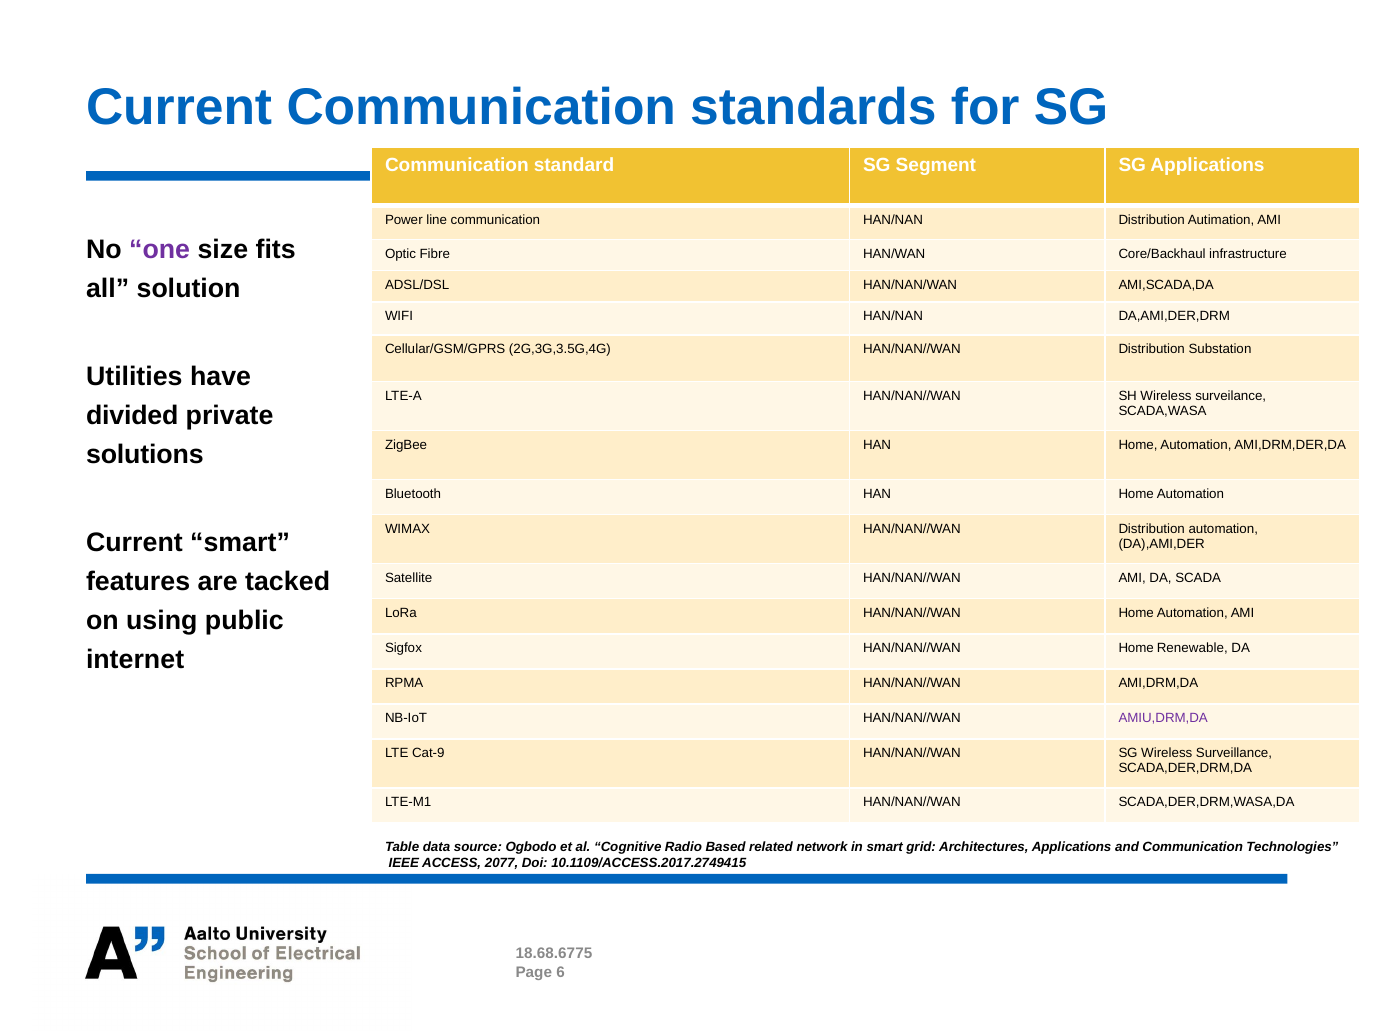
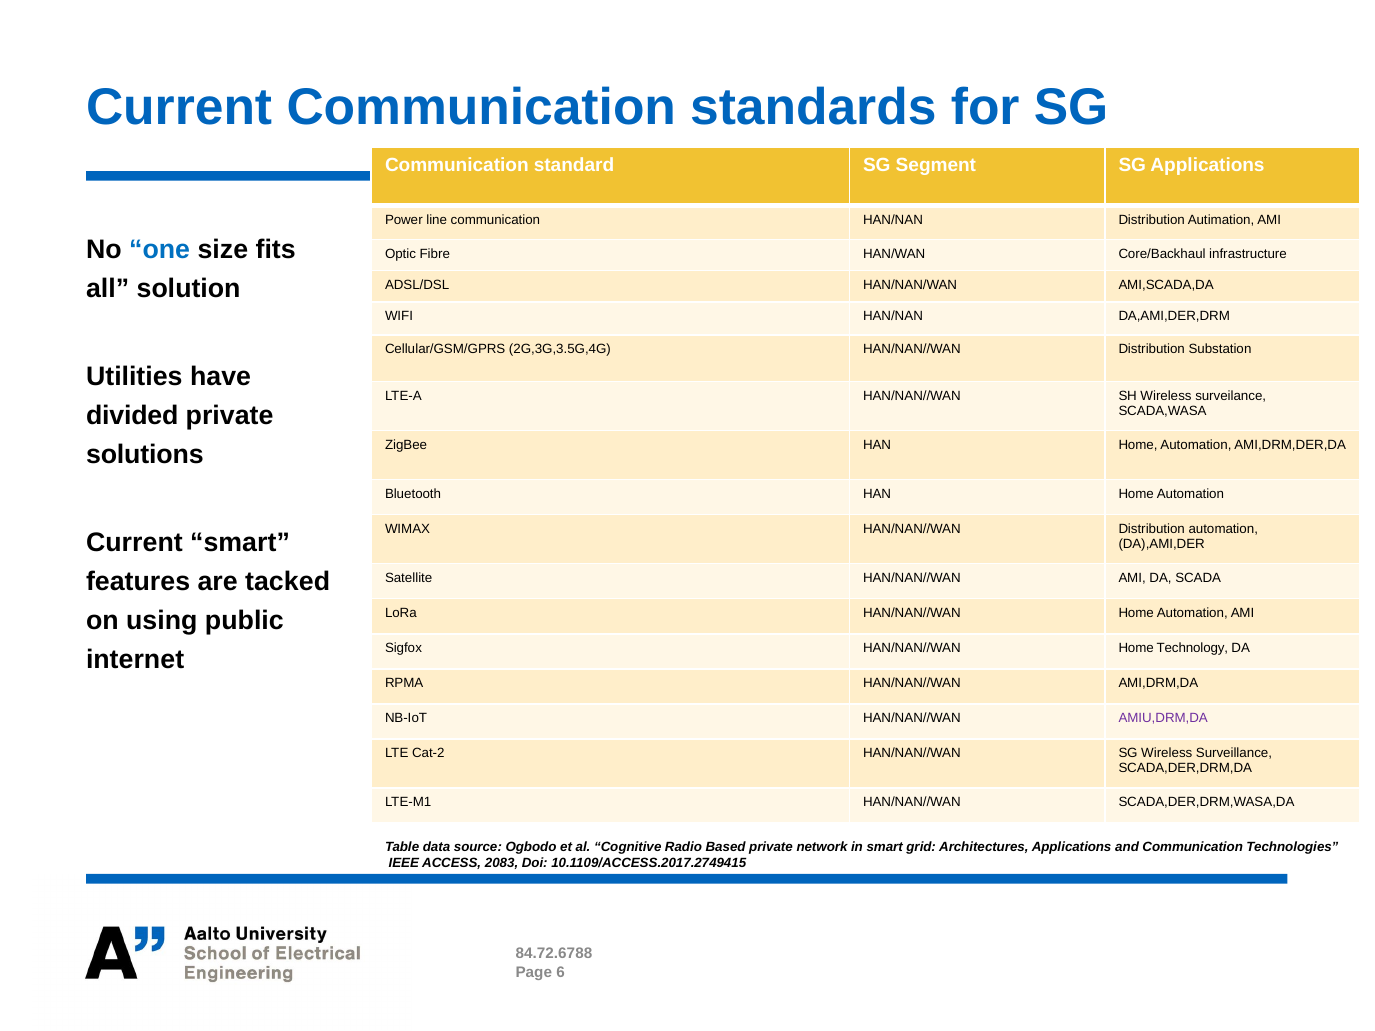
one colour: purple -> blue
Renewable: Renewable -> Technology
Cat-9: Cat-9 -> Cat-2
Based related: related -> private
2077: 2077 -> 2083
18.68.6775: 18.68.6775 -> 84.72.6788
